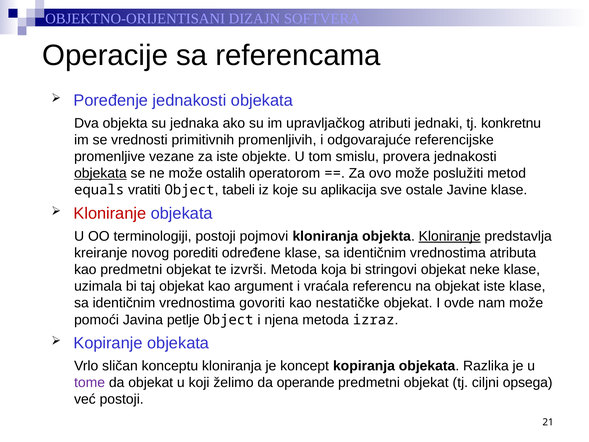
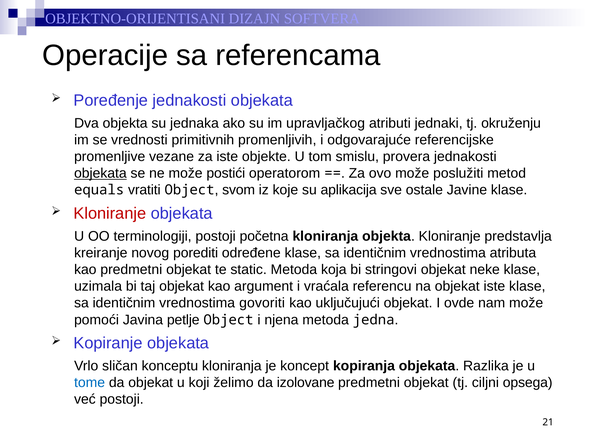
konkretnu: konkretnu -> okruženju
ostalih: ostalih -> postići
tabeli: tabeli -> svom
pojmovi: pojmovi -> početna
Kloniranje at (450, 236) underline: present -> none
izvrši: izvrši -> static
nestatičke: nestatičke -> uključujući
izraz: izraz -> jedna
tome colour: purple -> blue
operande: operande -> izolovane
